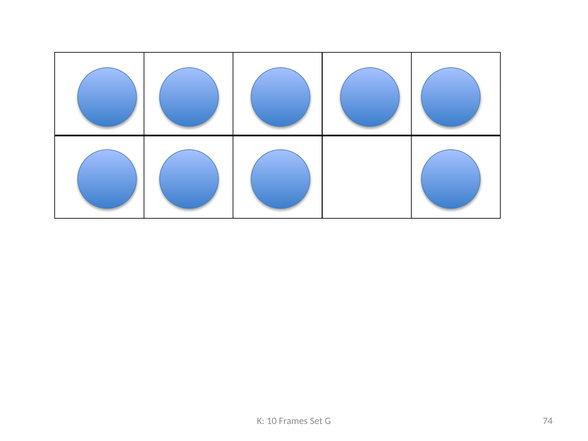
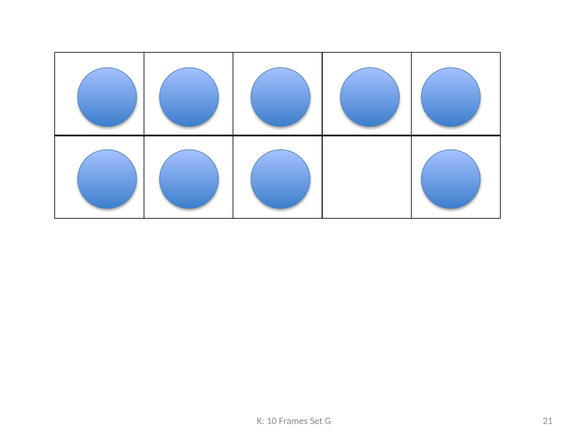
74: 74 -> 21
